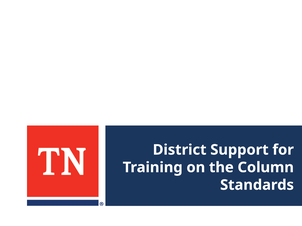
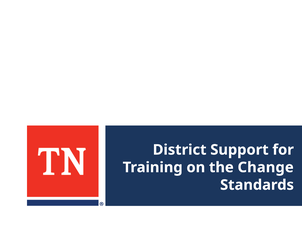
Column: Column -> Change
